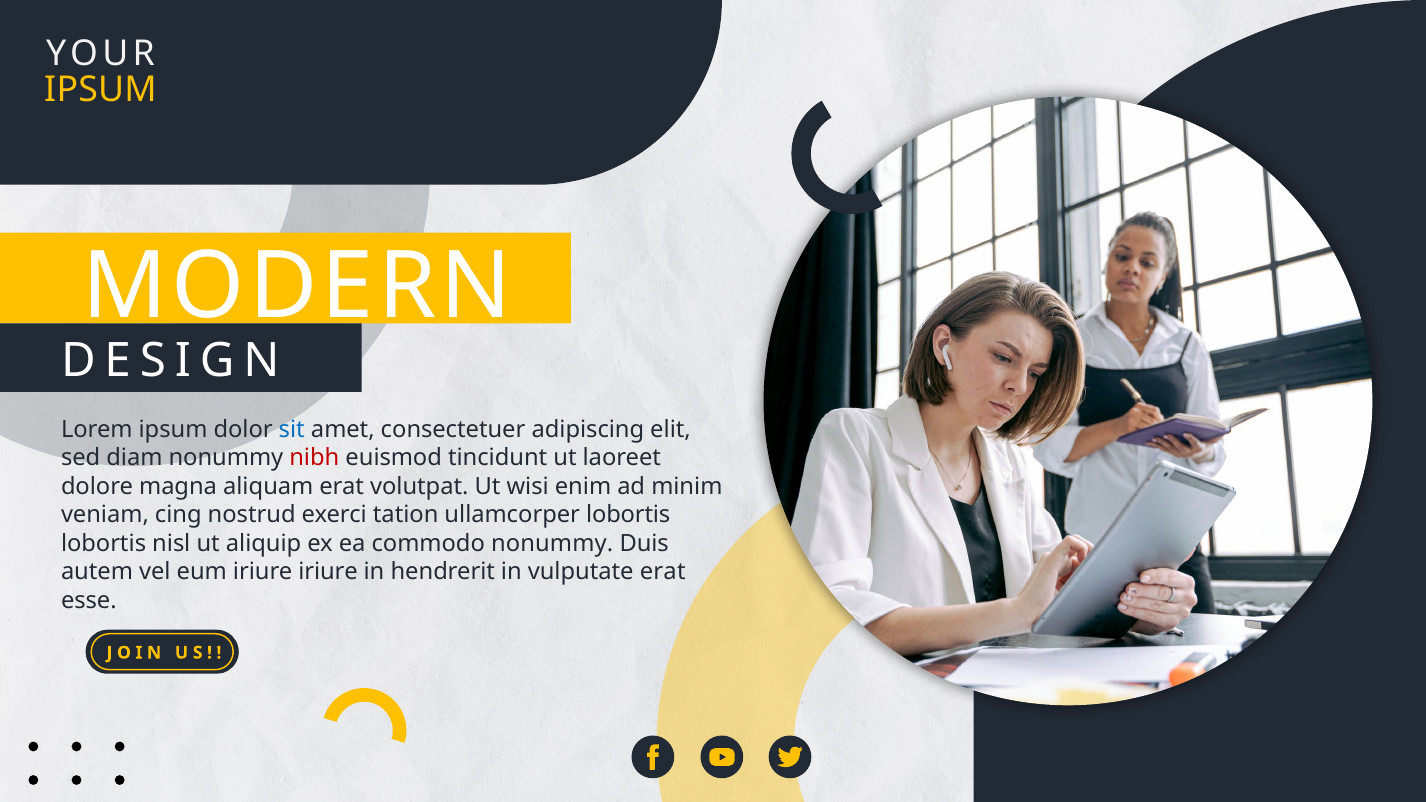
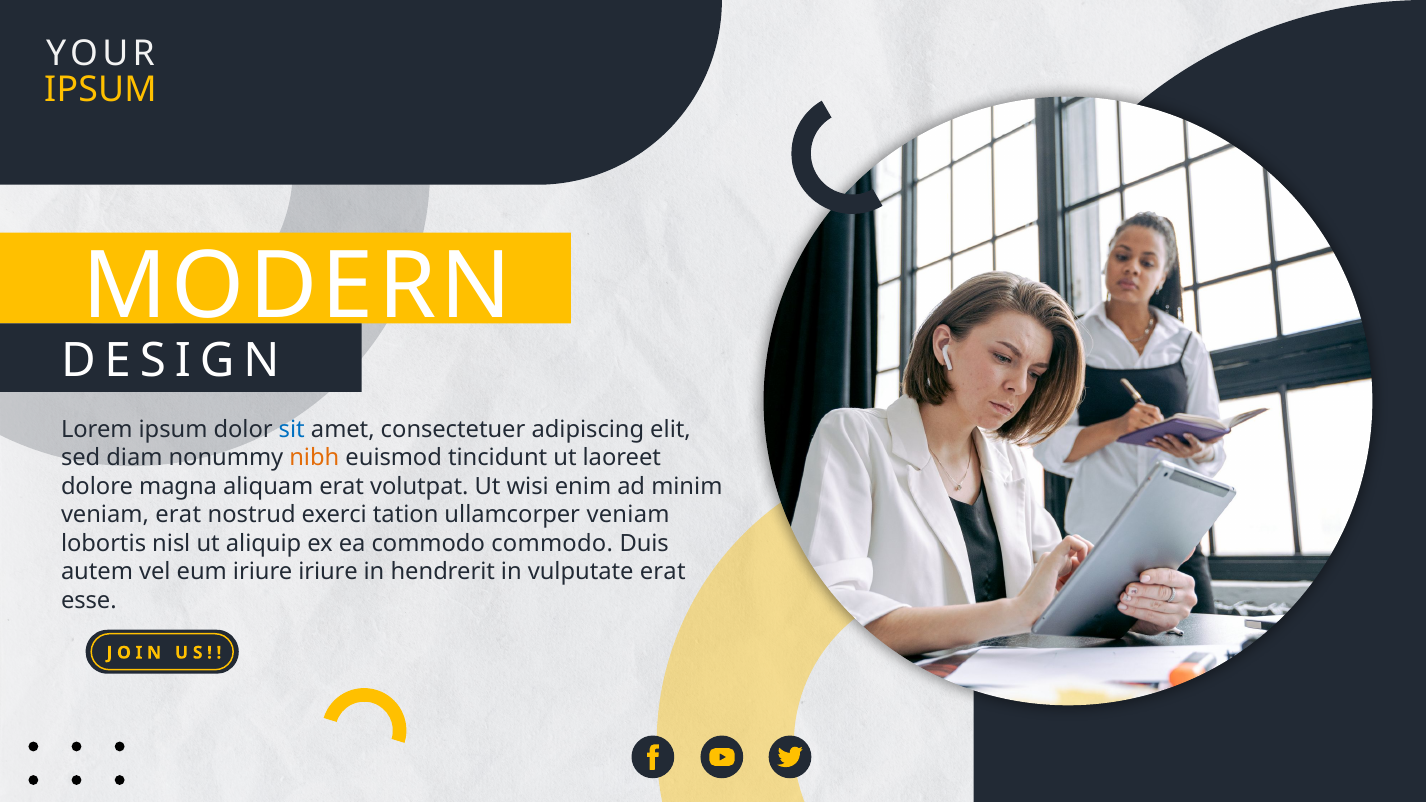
nibh colour: red -> orange
veniam cing: cing -> erat
ullamcorper lobortis: lobortis -> veniam
commodo nonummy: nonummy -> commodo
